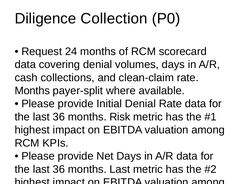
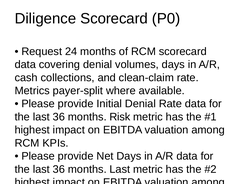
Diligence Collection: Collection -> Scorecard
Months at (32, 91): Months -> Metrics
